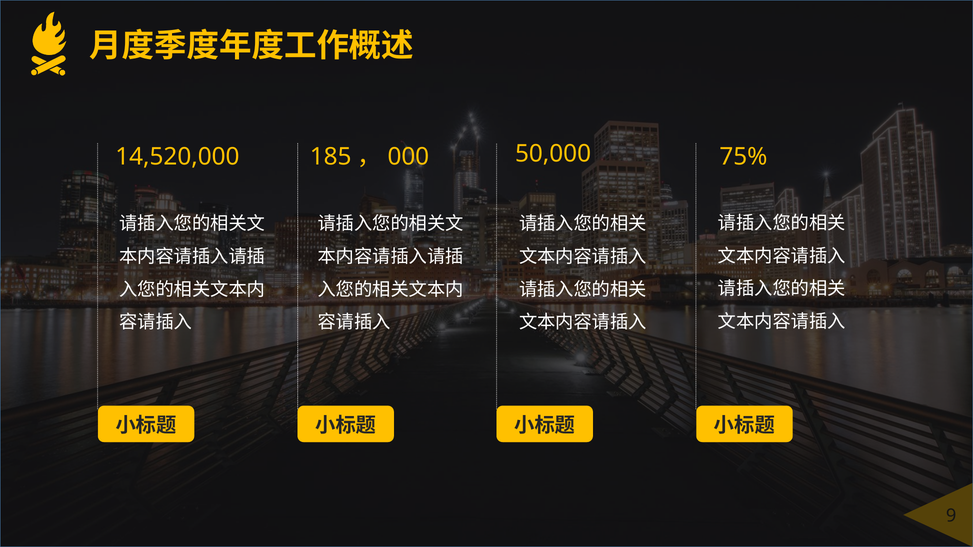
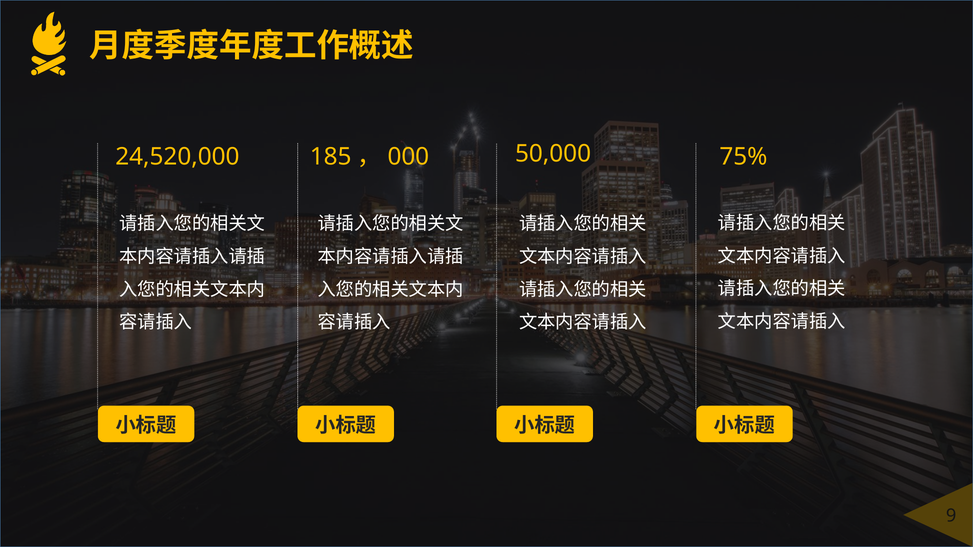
14,520,000: 14,520,000 -> 24,520,000
